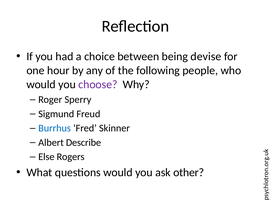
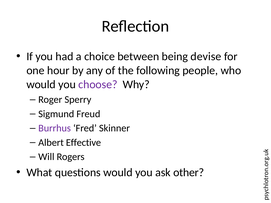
Burrhus colour: blue -> purple
Describe: Describe -> Effective
Else: Else -> Will
